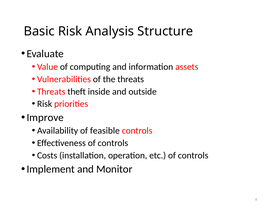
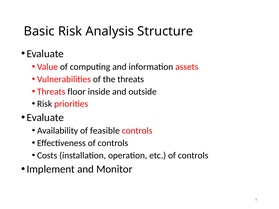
theft: theft -> floor
Improve at (45, 118): Improve -> Evaluate
